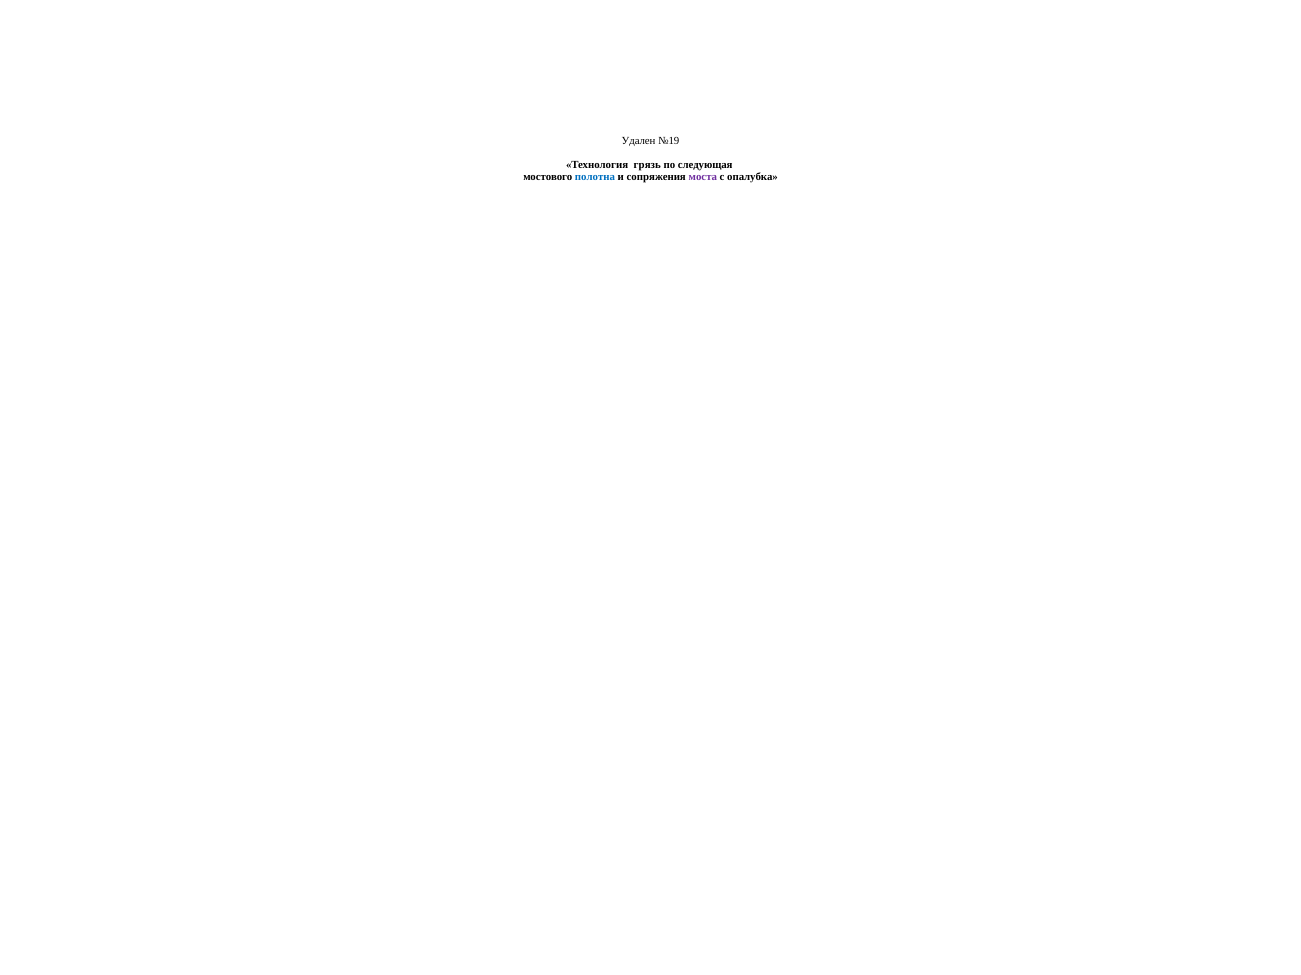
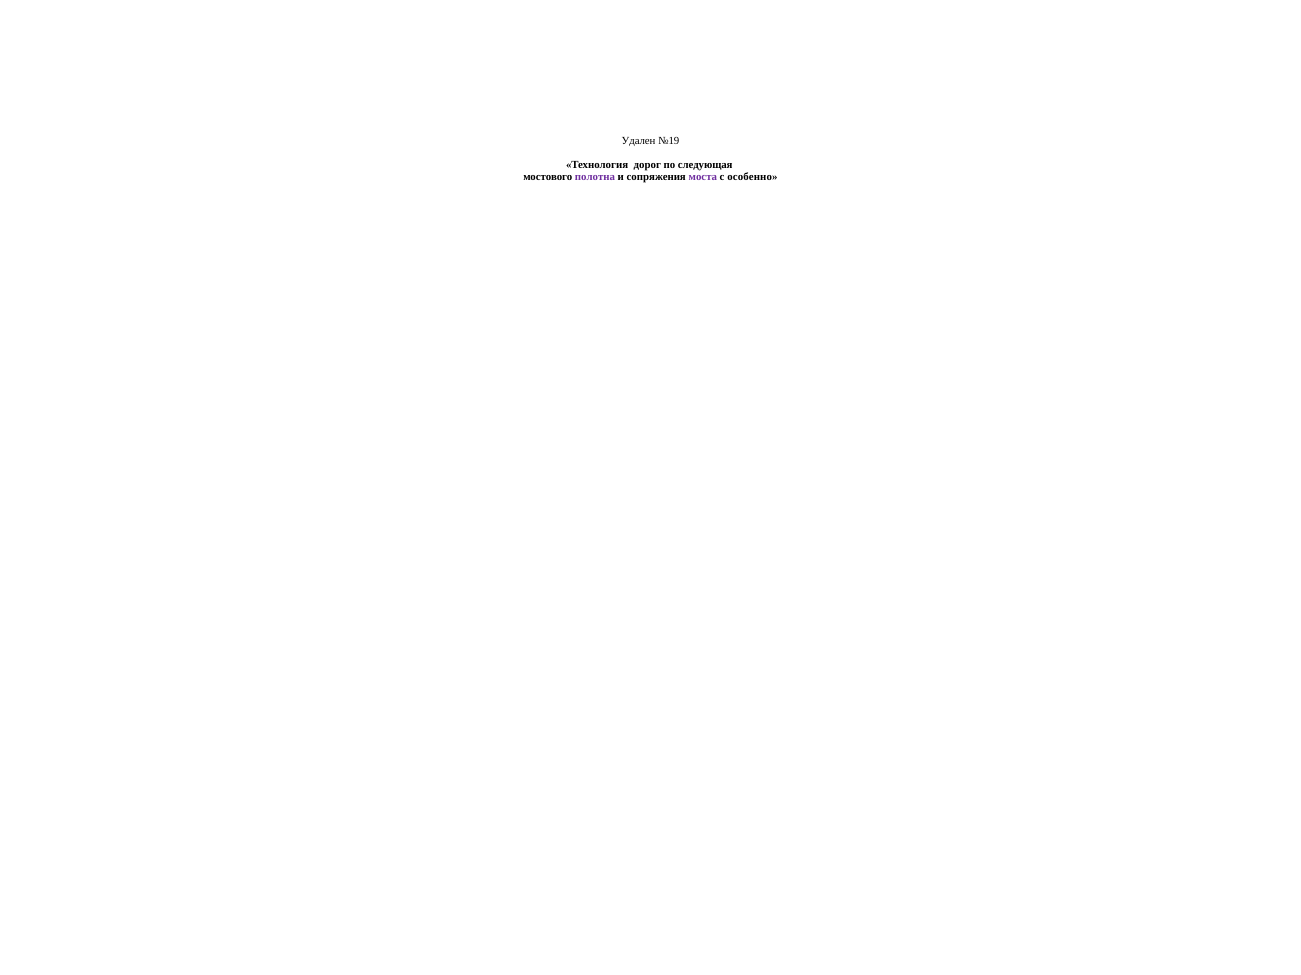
грязь: грязь -> дорог
полотна colour: blue -> purple
опалубка: опалубка -> особенно
